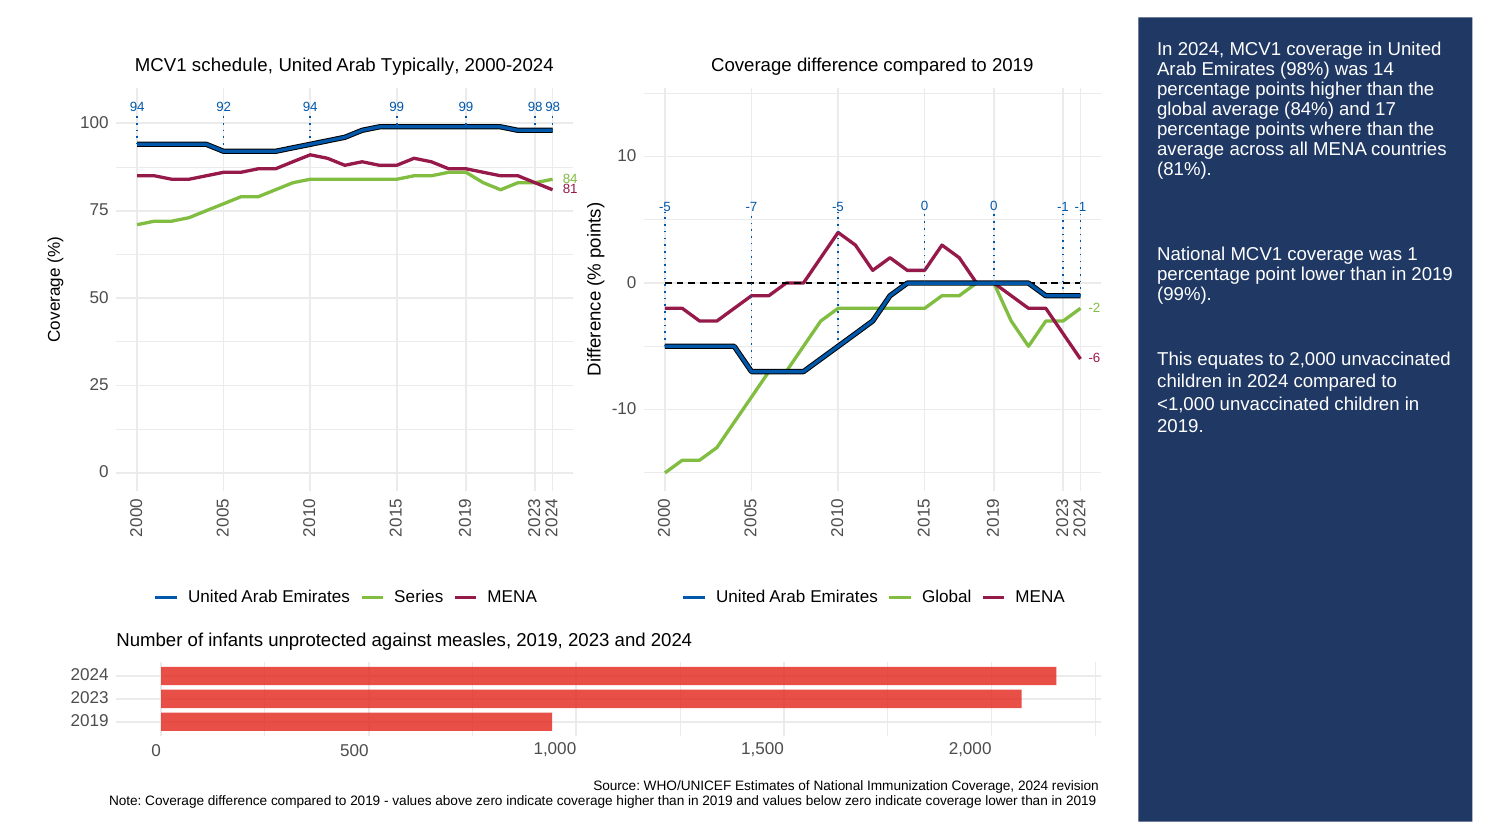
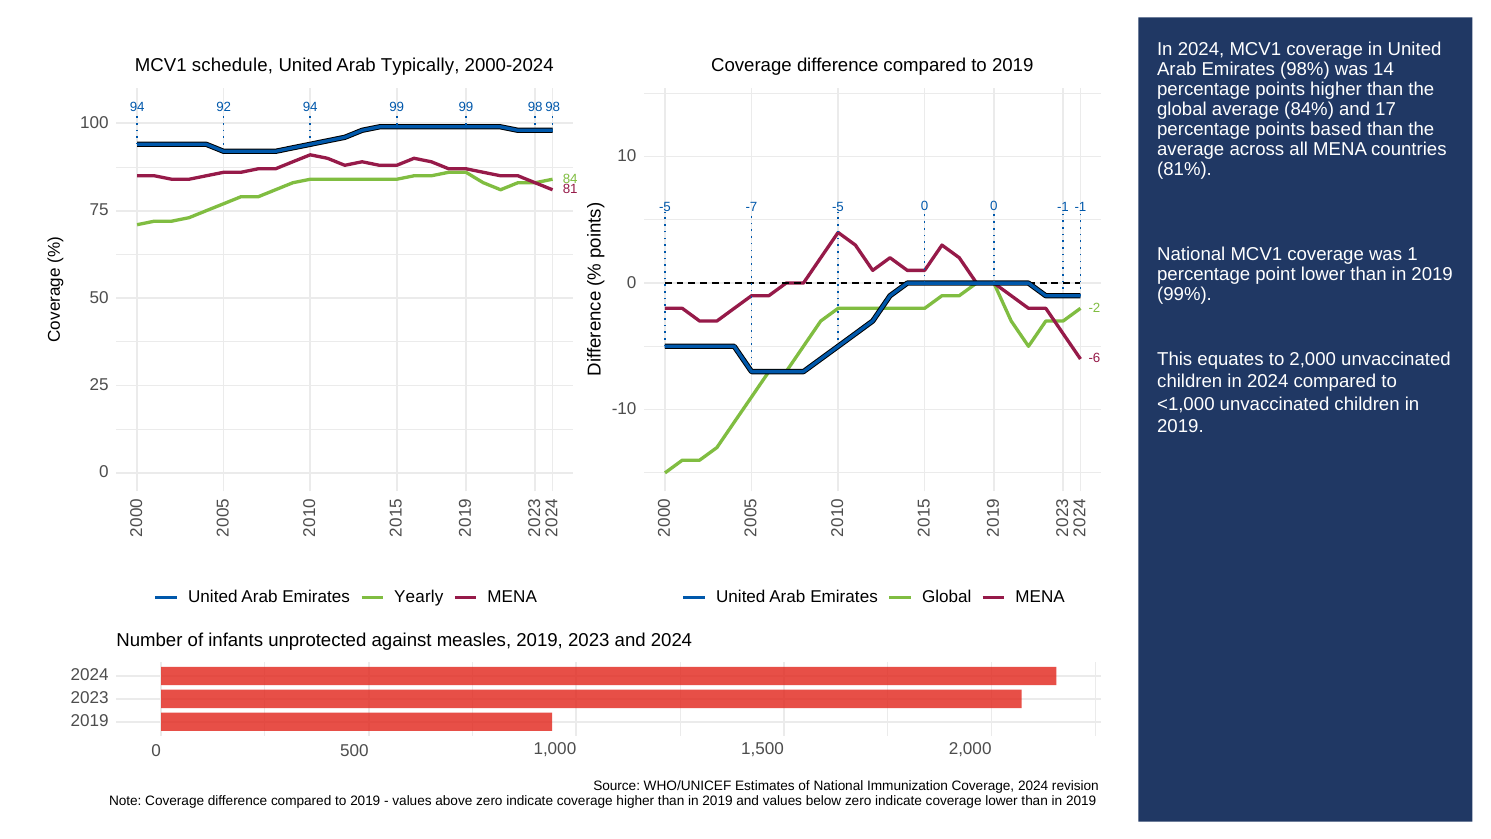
where: where -> based
Series: Series -> Yearly
